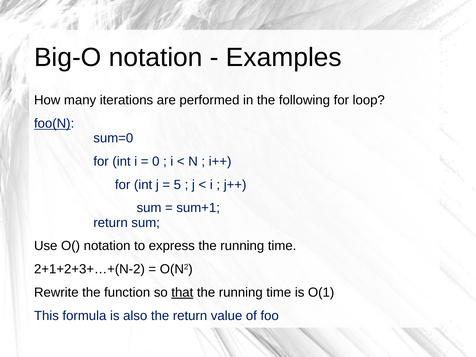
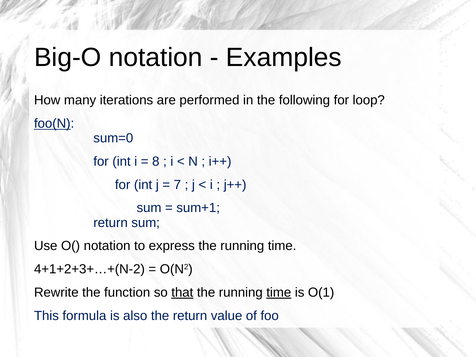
0: 0 -> 8
5: 5 -> 7
2+1+2+3+…+(N-2: 2+1+2+3+…+(N-2 -> 4+1+2+3+…+(N-2
time at (279, 292) underline: none -> present
